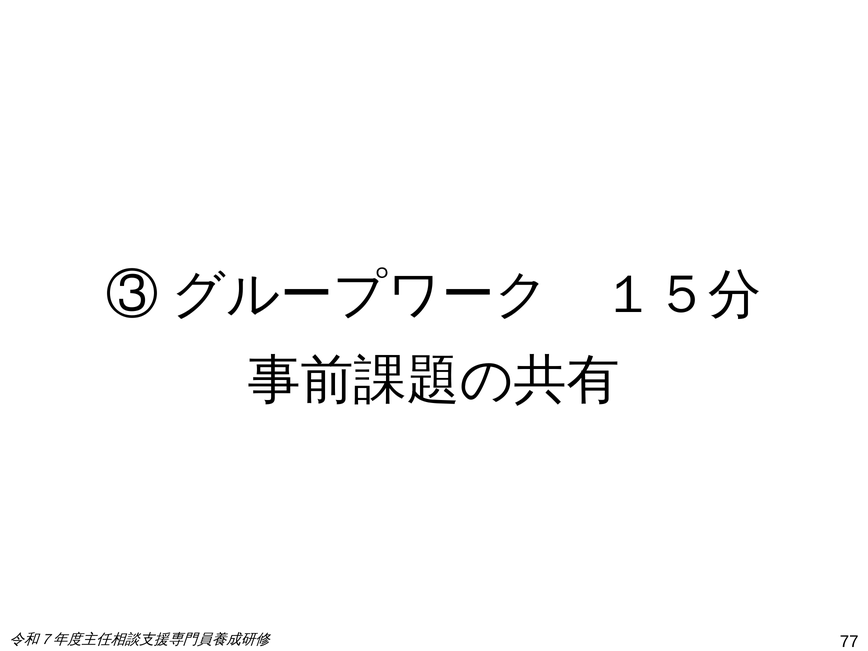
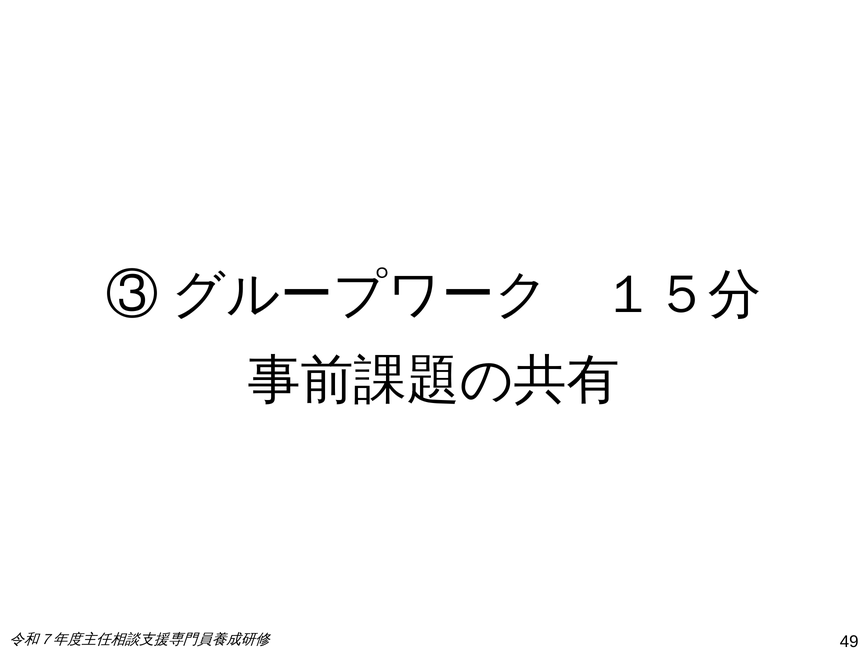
77: 77 -> 49
